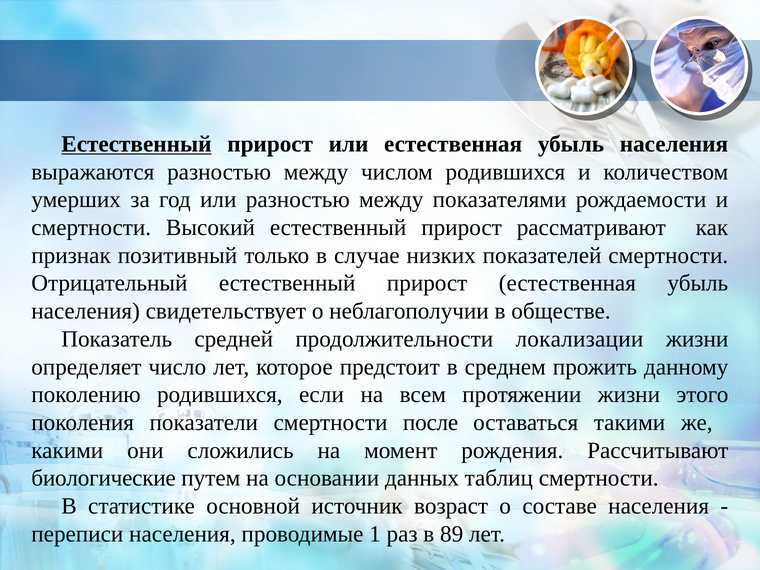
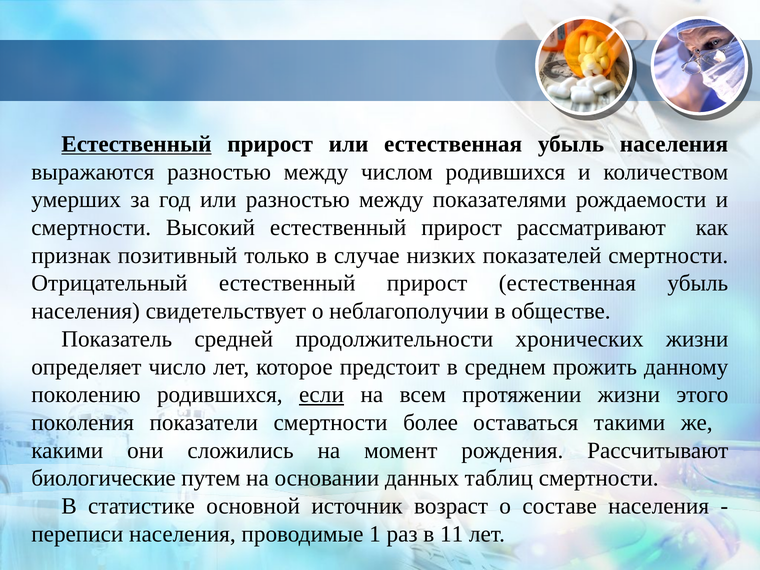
локализации: локализации -> хронических
если underline: none -> present
после: после -> более
89: 89 -> 11
